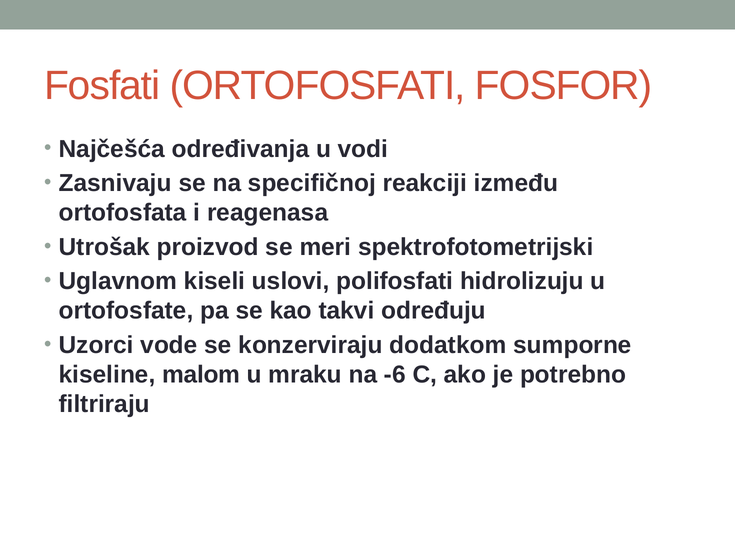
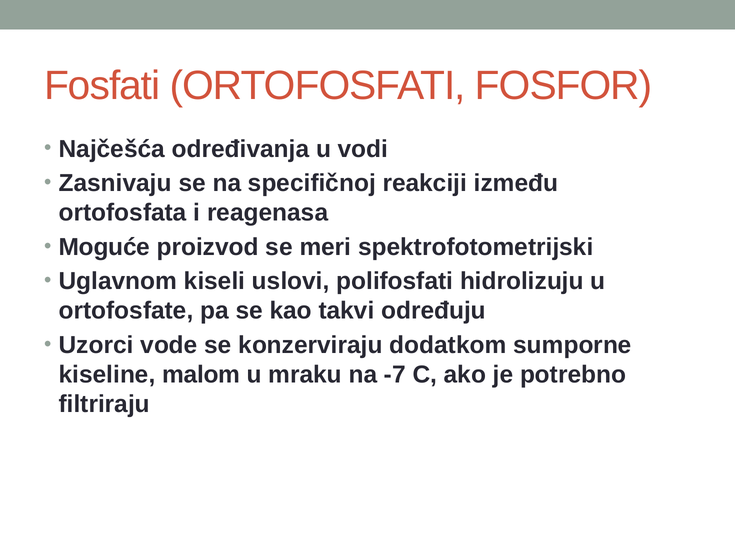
Utrošak: Utrošak -> Moguće
-6: -6 -> -7
